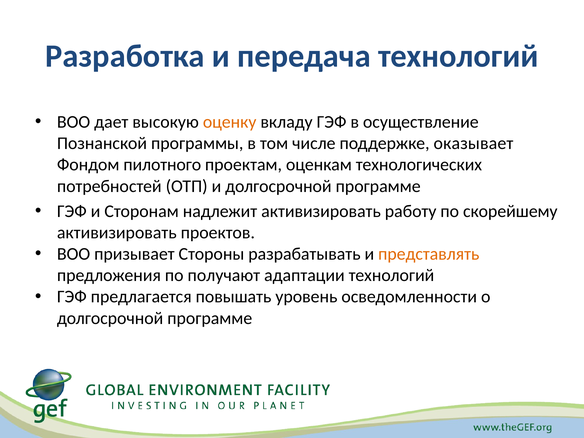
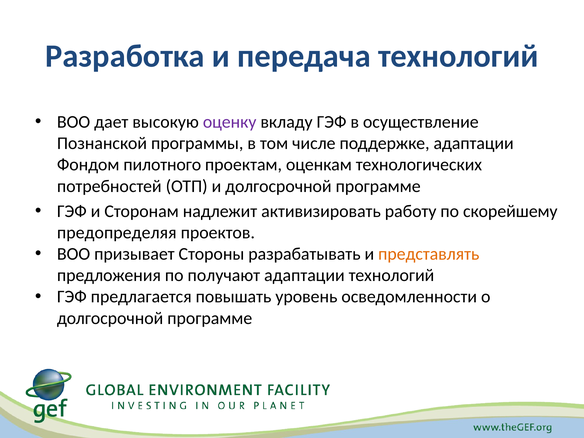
оценку colour: orange -> purple
поддержке оказывает: оказывает -> адаптации
активизировать at (117, 233): активизировать -> предопределяя
